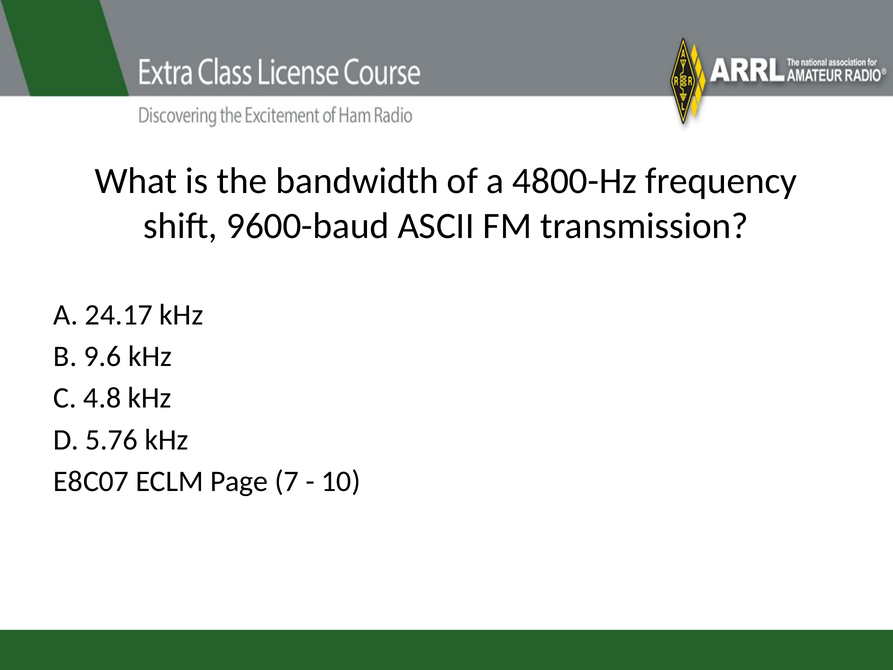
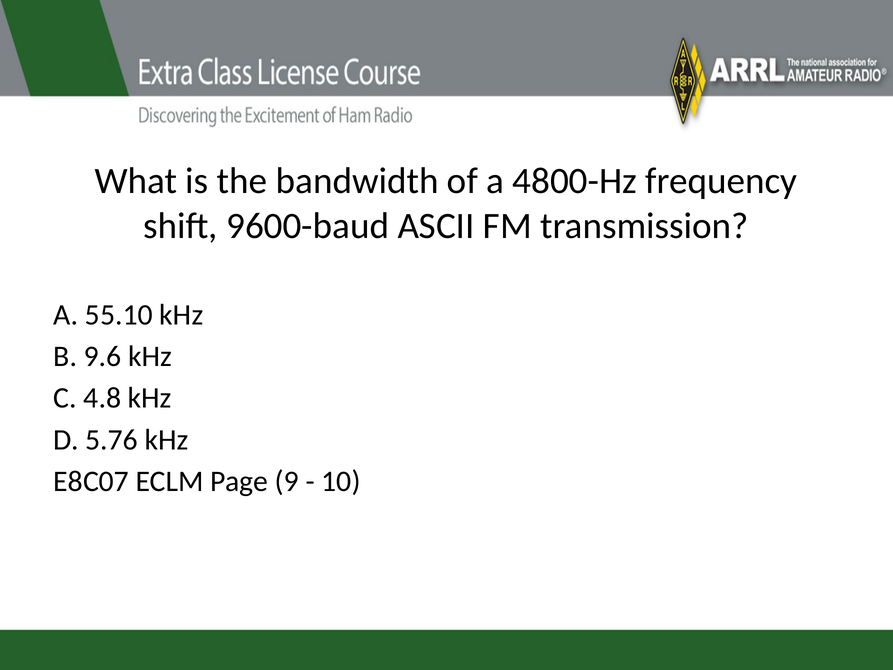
24.17: 24.17 -> 55.10
7: 7 -> 9
